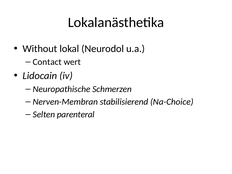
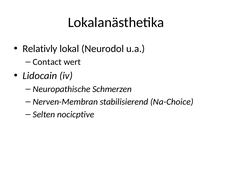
Without: Without -> Relativly
parenteral: parenteral -> nocicptive
